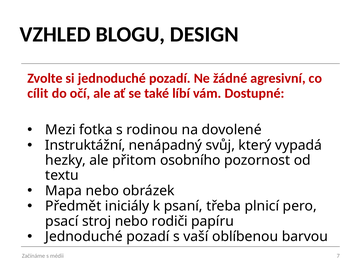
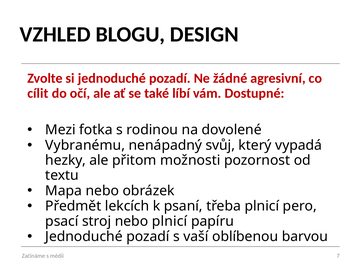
Instruktážní: Instruktážní -> Vybranému
osobního: osobního -> možnosti
iniciály: iniciály -> lekcích
nebo rodiči: rodiči -> plnicí
